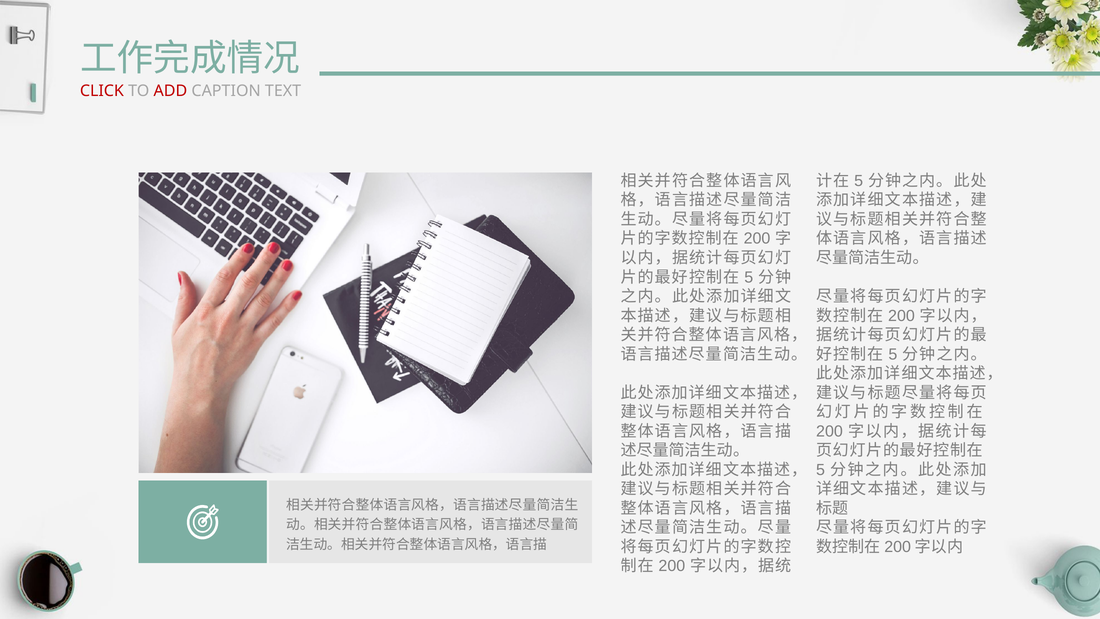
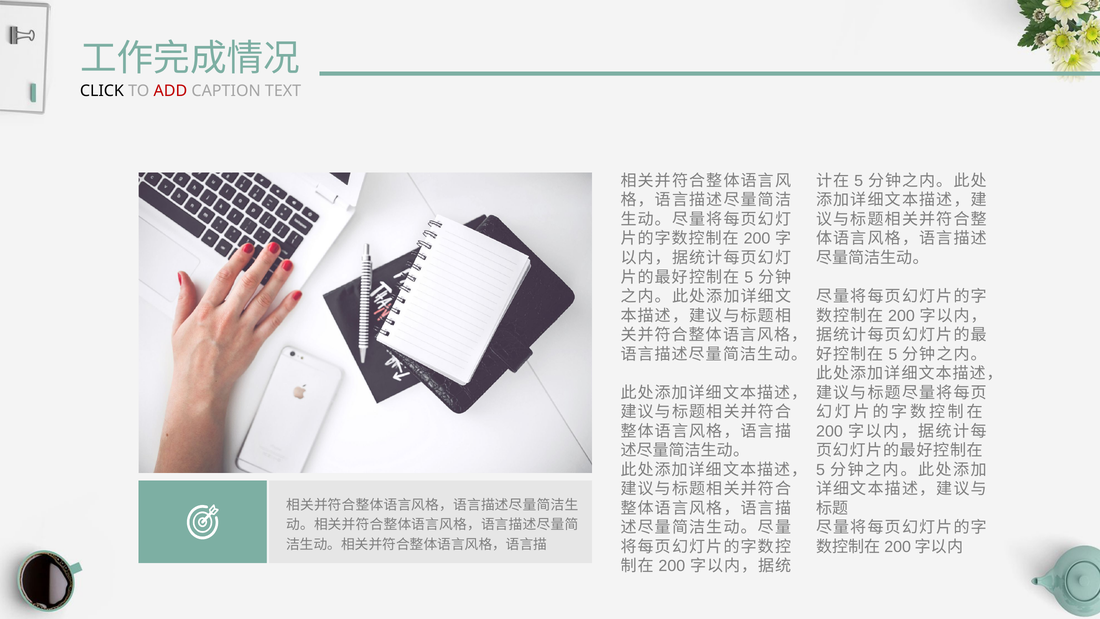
CLICK colour: red -> black
